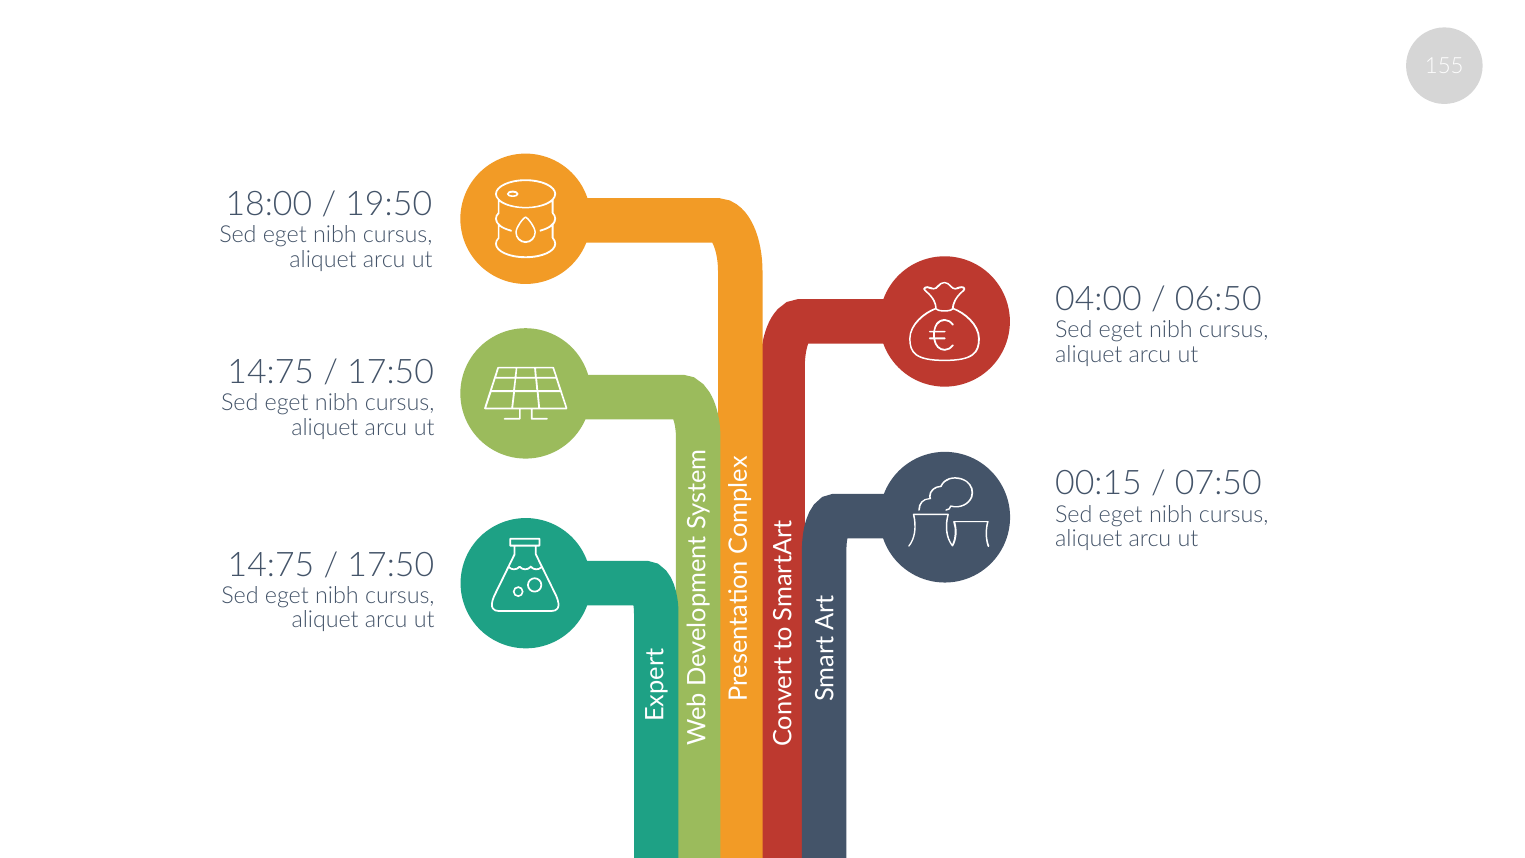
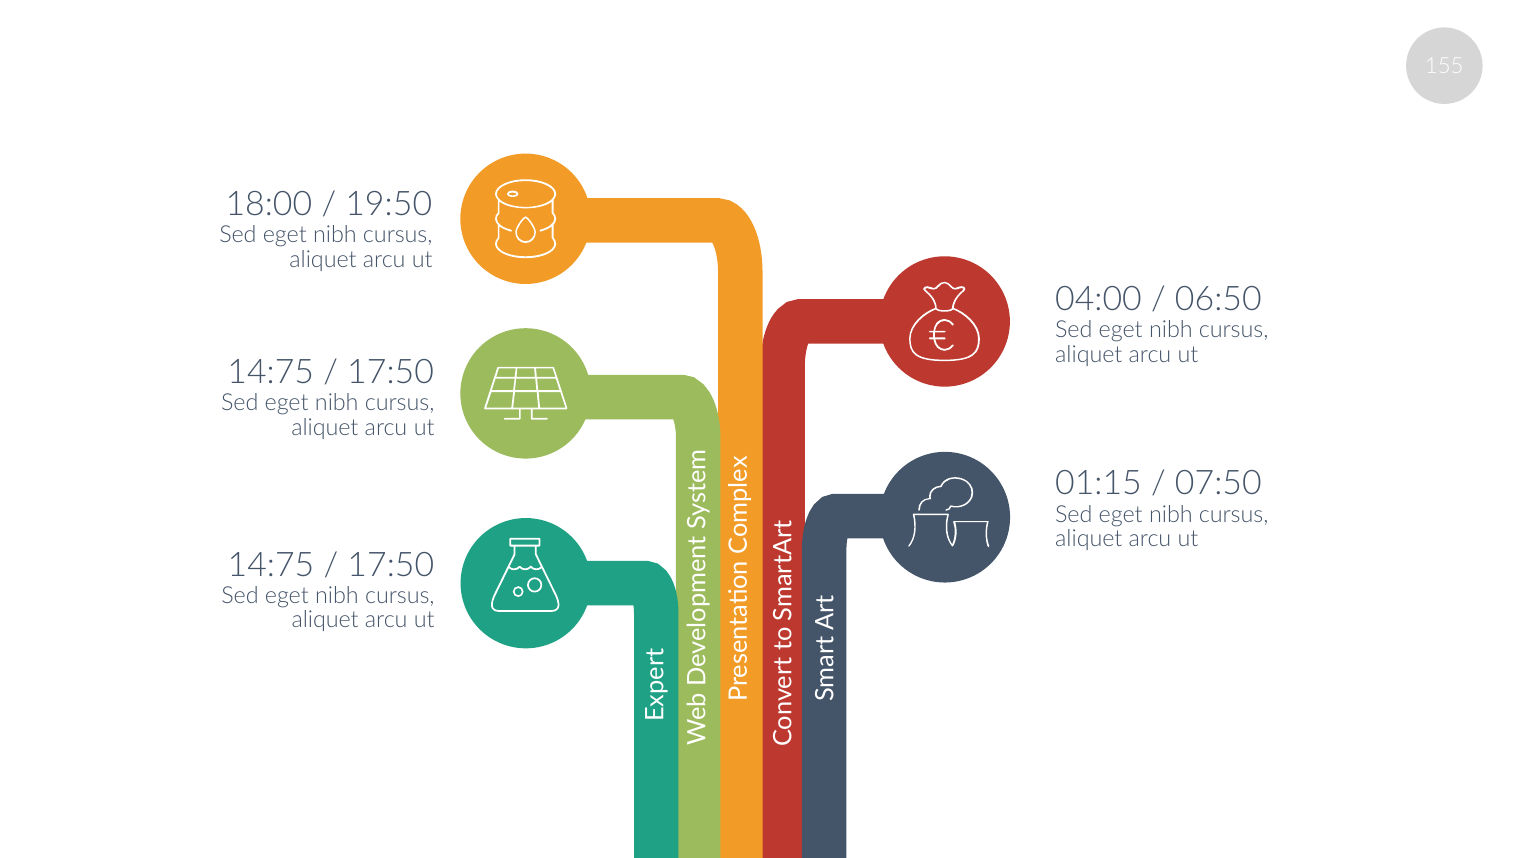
00:15: 00:15 -> 01:15
